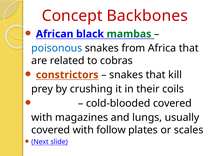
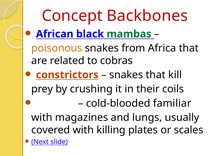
poisonous colour: blue -> orange
cold-blooded covered: covered -> familiar
follow: follow -> killing
